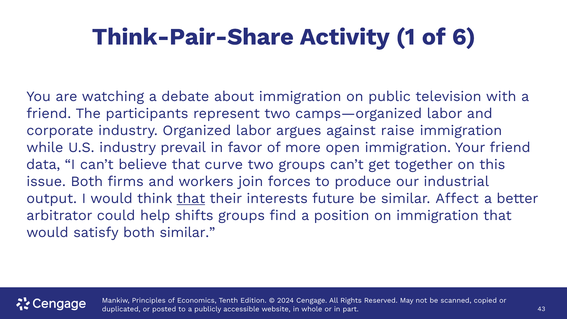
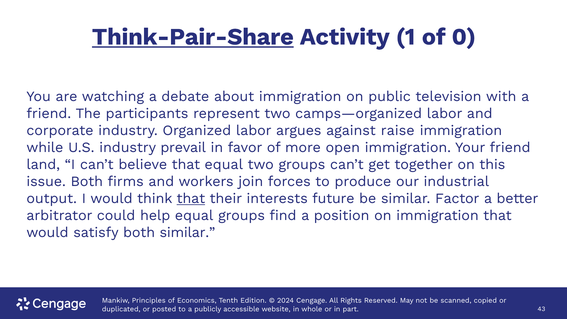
Think-Pair-Share underline: none -> present
6: 6 -> 0
data: data -> land
that curve: curve -> equal
Affect: Affect -> Factor
help shifts: shifts -> equal
